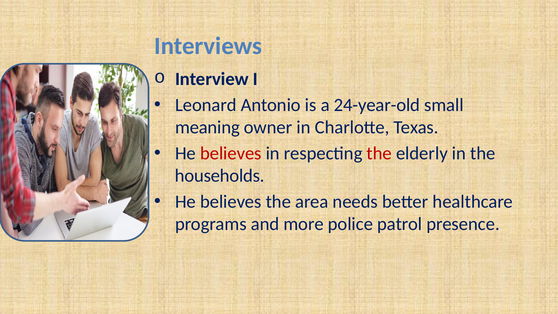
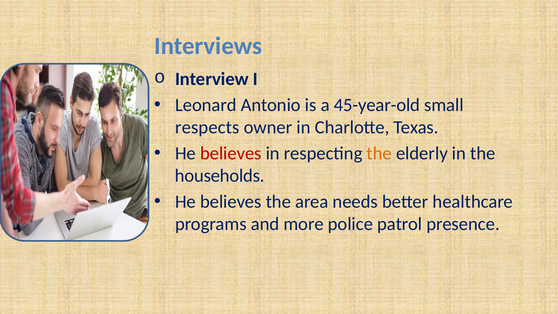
24-year-old: 24-year-old -> 45-year-old
meaning: meaning -> respects
the at (379, 153) colour: red -> orange
